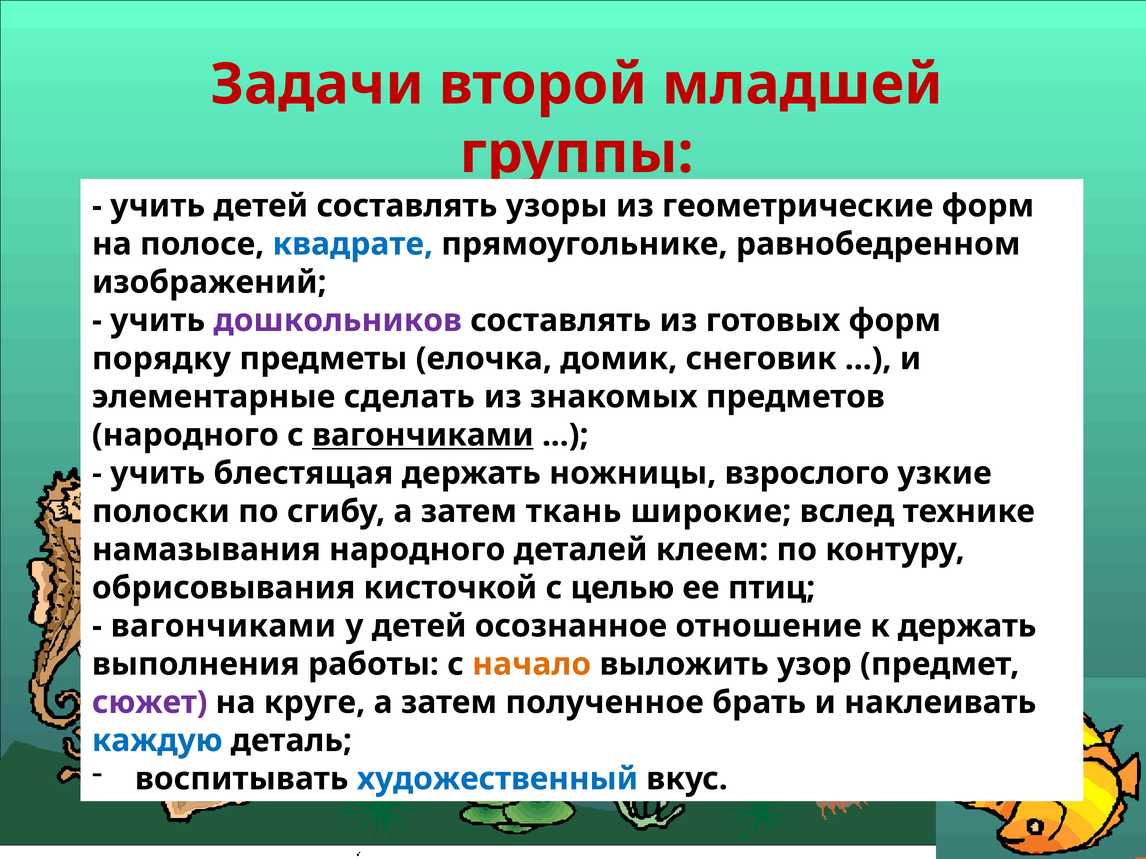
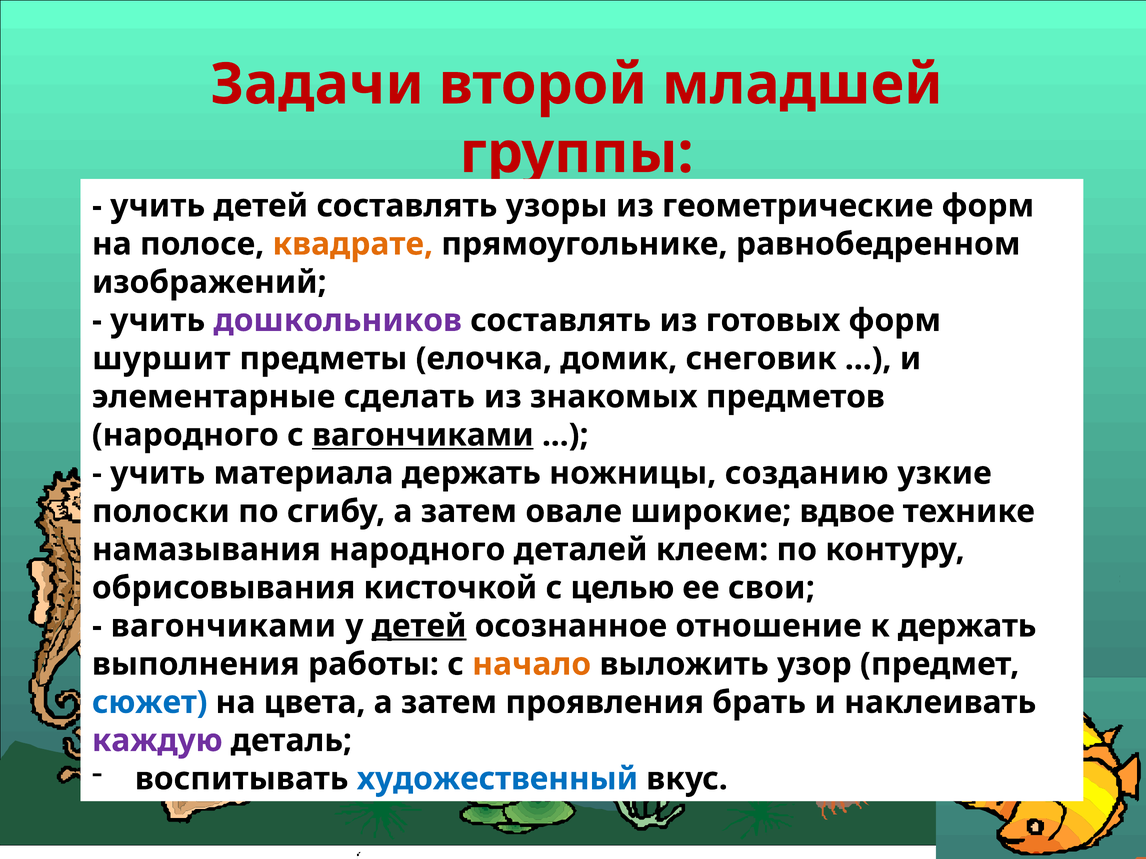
квадрате colour: blue -> orange
порядку: порядку -> шуршит
блестящая: блестящая -> материала
взрослого: взрослого -> созданию
ткань: ткань -> овале
вслед: вслед -> вдвое
птиц: птиц -> свои
детей at (419, 626) underline: none -> present
сюжет colour: purple -> blue
круге: круге -> цвета
полученное: полученное -> проявления
каждую colour: blue -> purple
